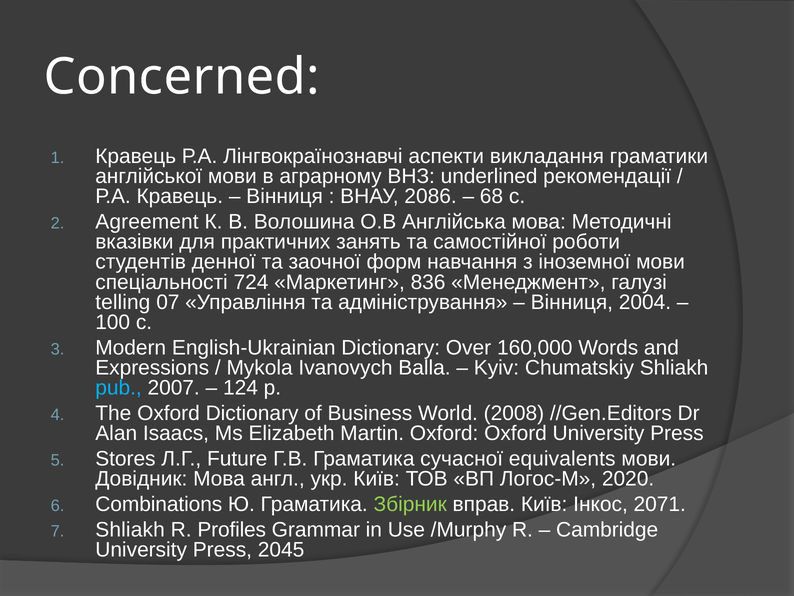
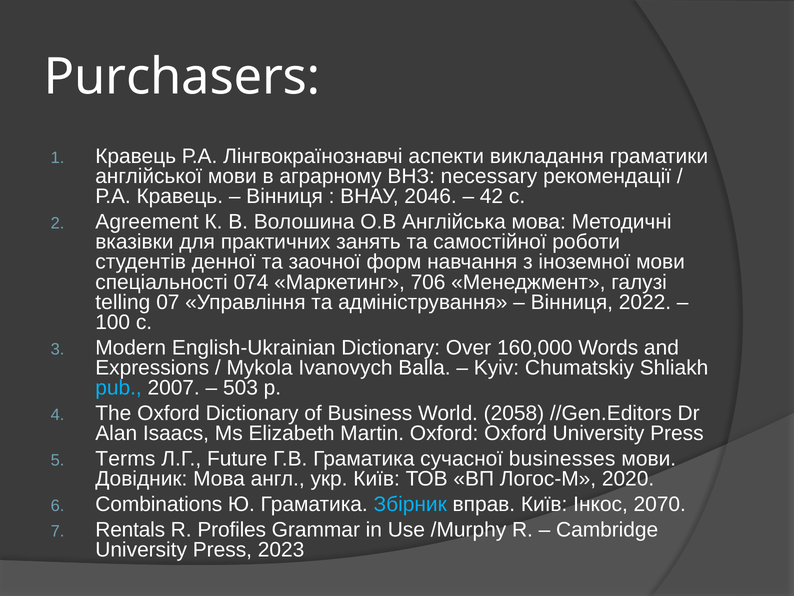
Concerned: Concerned -> Purchasers
underlined: underlined -> necessary
2086: 2086 -> 2046
68: 68 -> 42
724: 724 -> 074
836: 836 -> 706
2004: 2004 -> 2022
124: 124 -> 503
2008: 2008 -> 2058
Stores: Stores -> Terms
equivalents: equivalents -> businesses
Збірник colour: light green -> light blue
2071: 2071 -> 2070
Shliakh at (130, 529): Shliakh -> Rentals
2045: 2045 -> 2023
